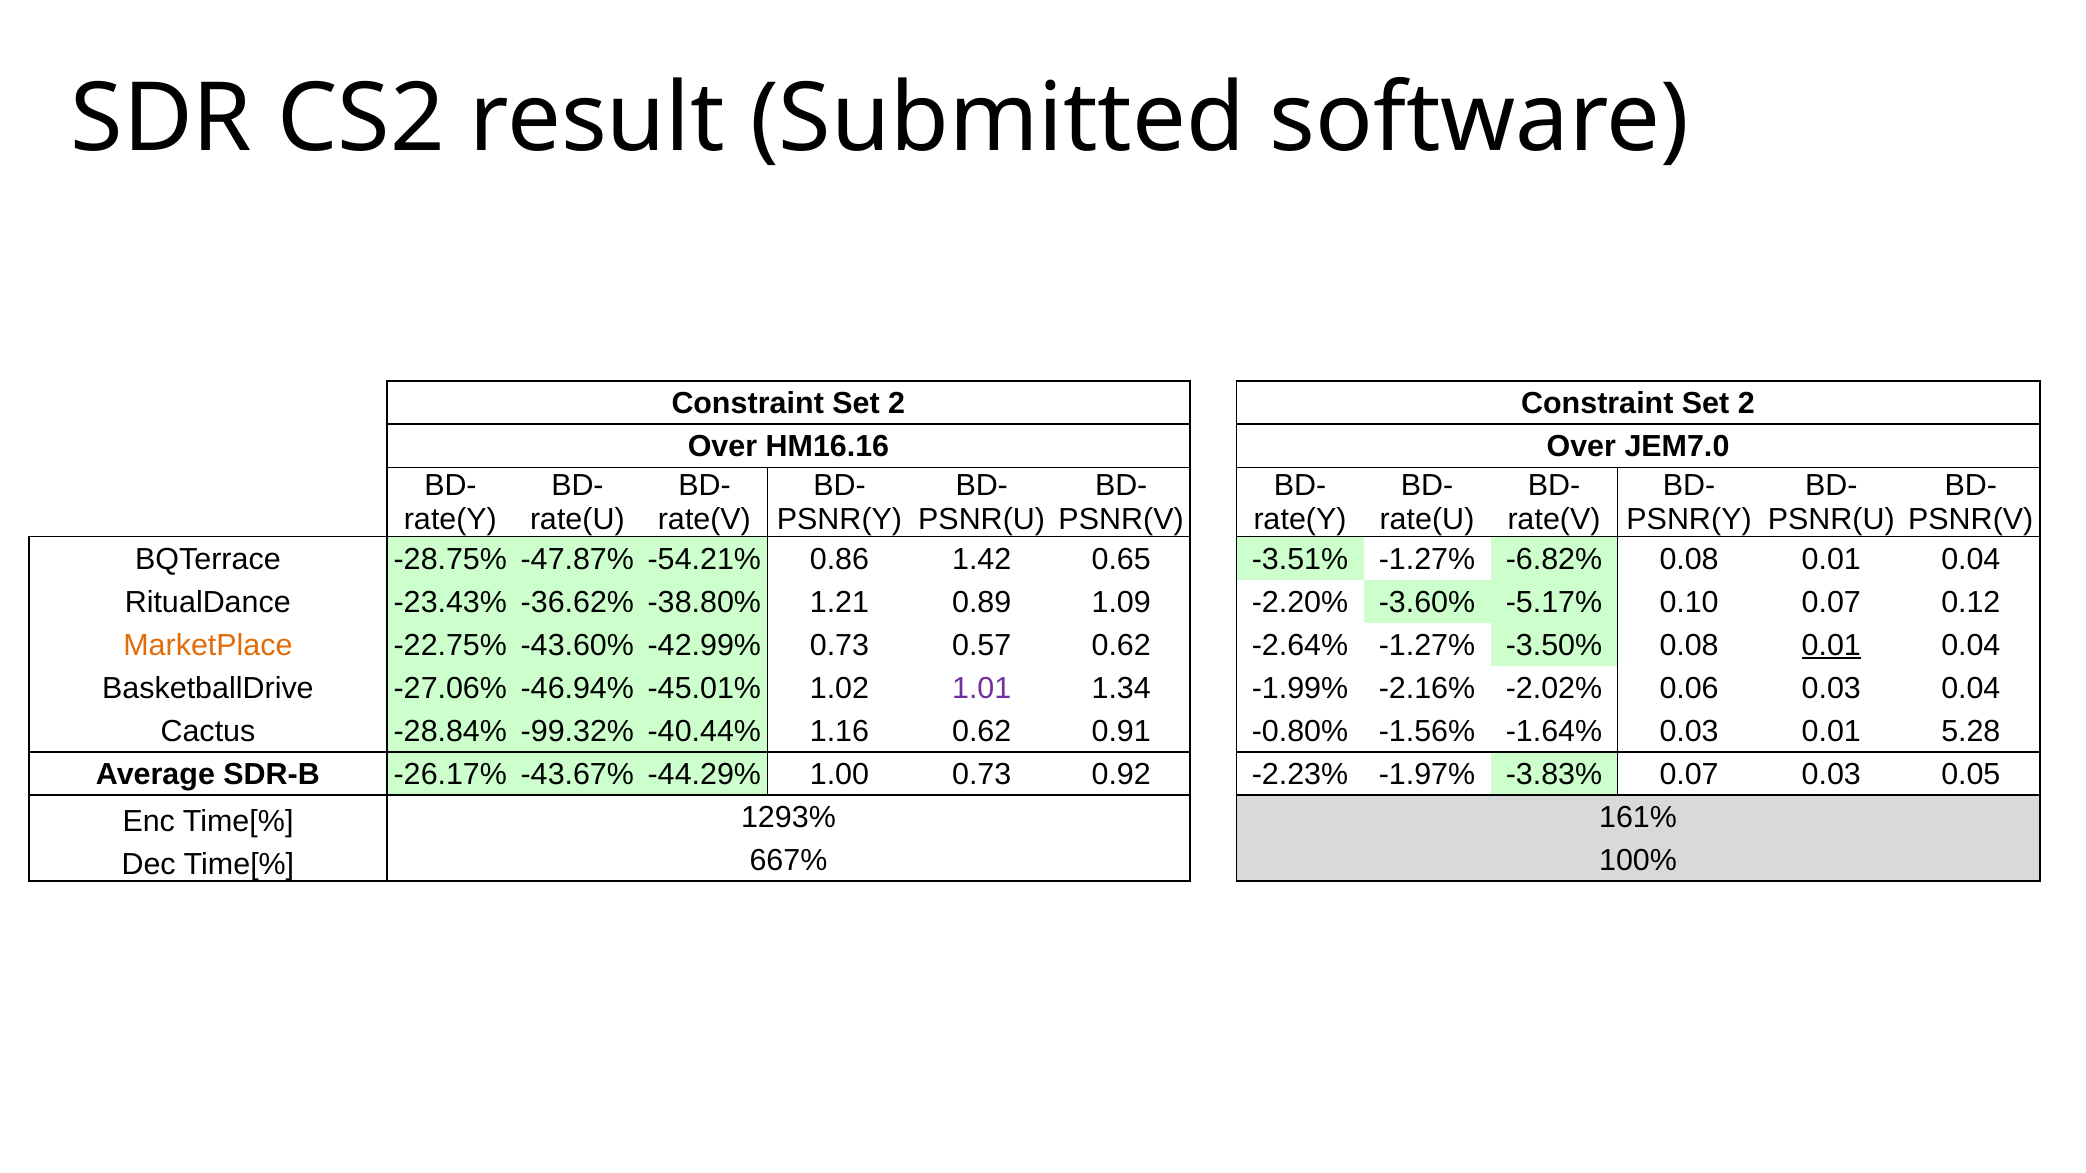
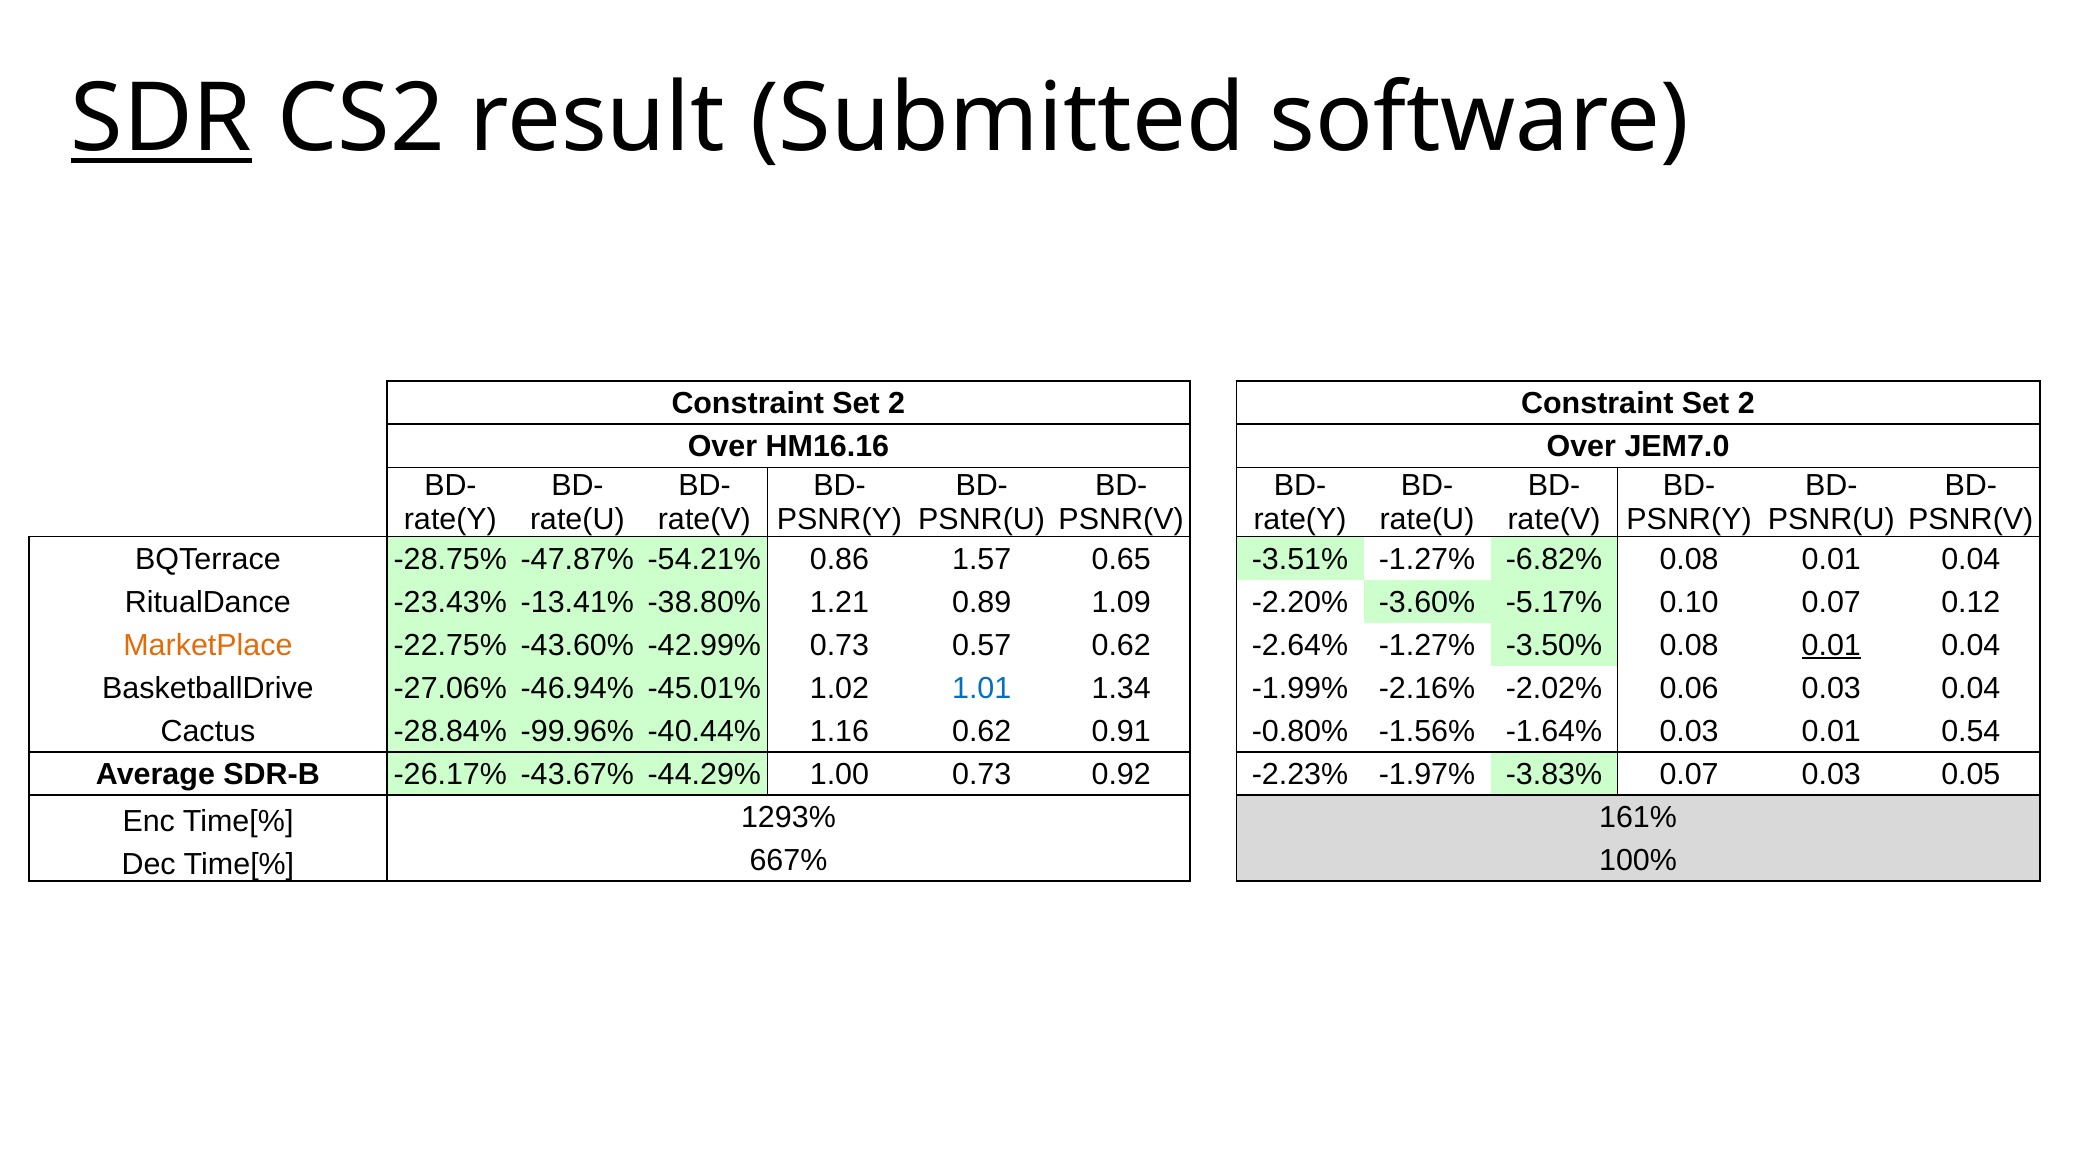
SDR underline: none -> present
1.42: 1.42 -> 1.57
-36.62%: -36.62% -> -13.41%
1.01 colour: purple -> blue
-99.32%: -99.32% -> -99.96%
5.28: 5.28 -> 0.54
